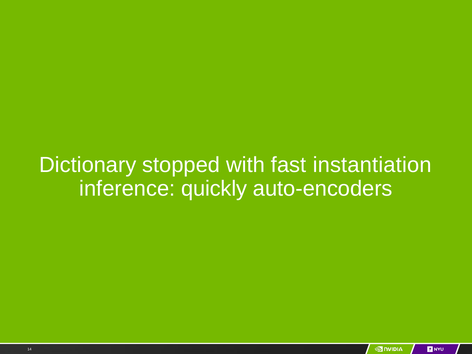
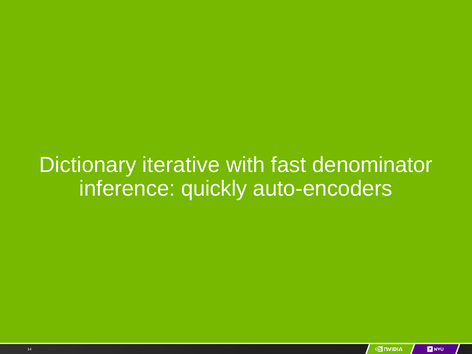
stopped: stopped -> iterative
instantiation: instantiation -> denominator
